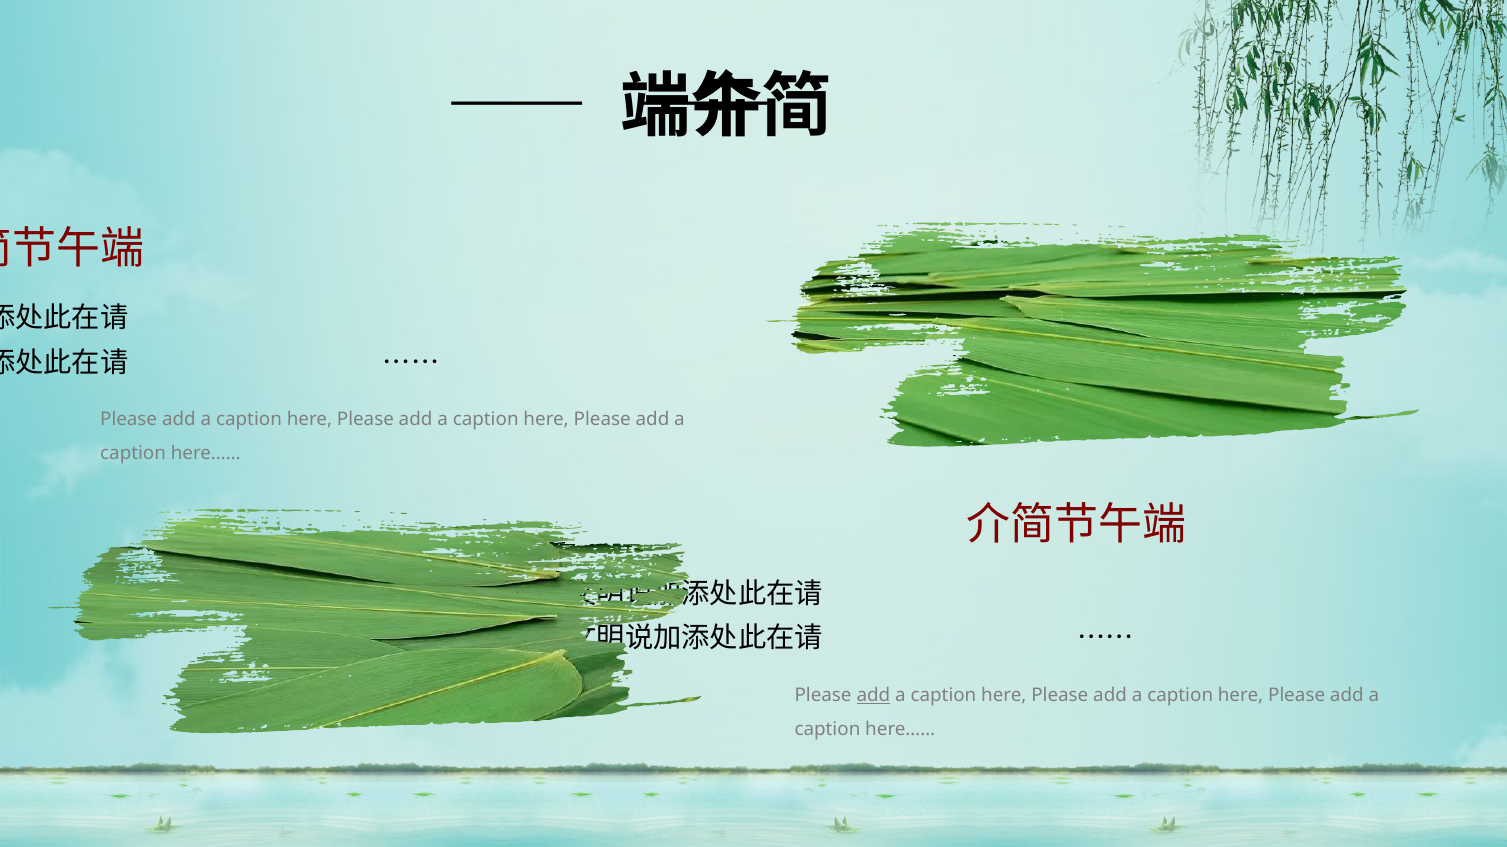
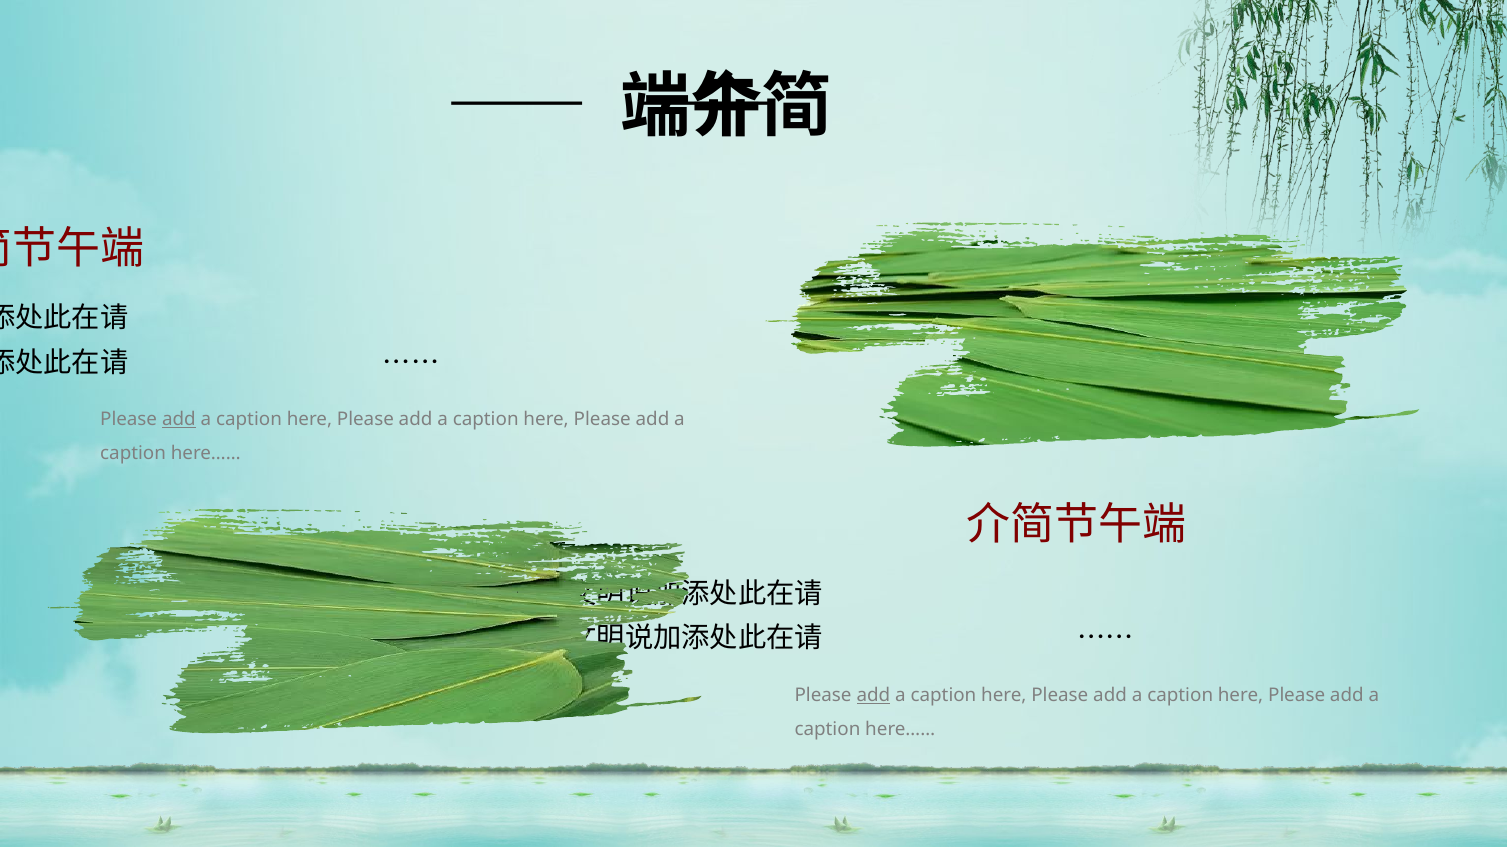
add at (179, 420) underline: none -> present
